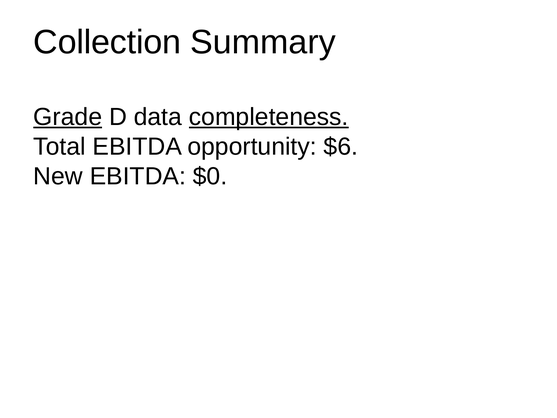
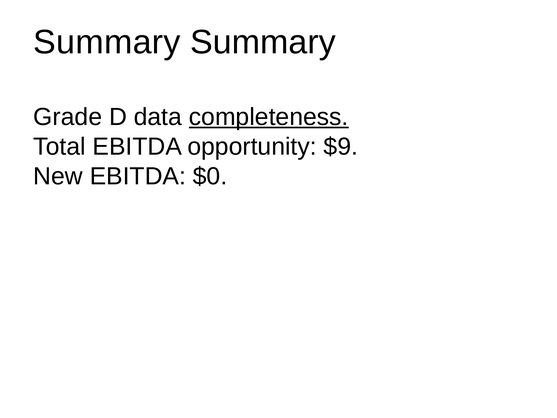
Collection at (107, 42): Collection -> Summary
Grade underline: present -> none
$6: $6 -> $9
